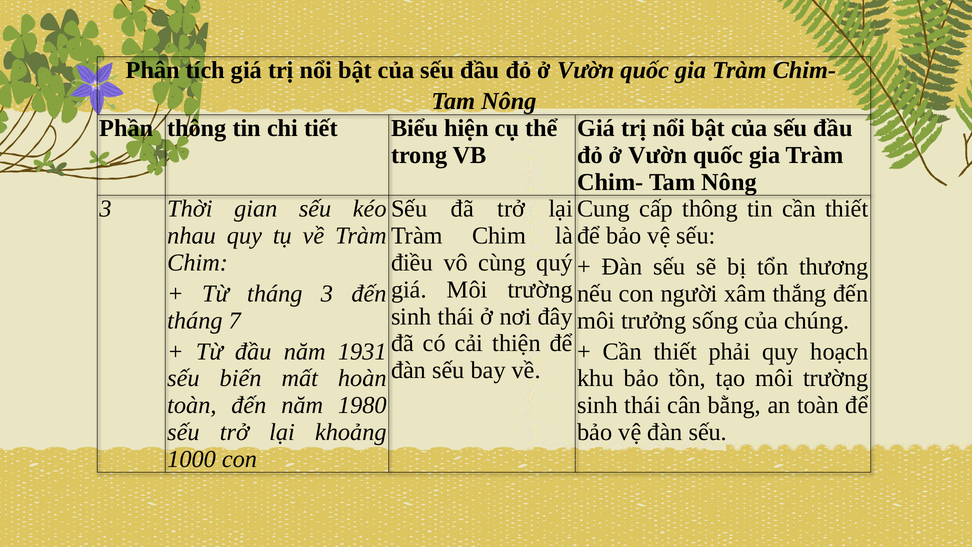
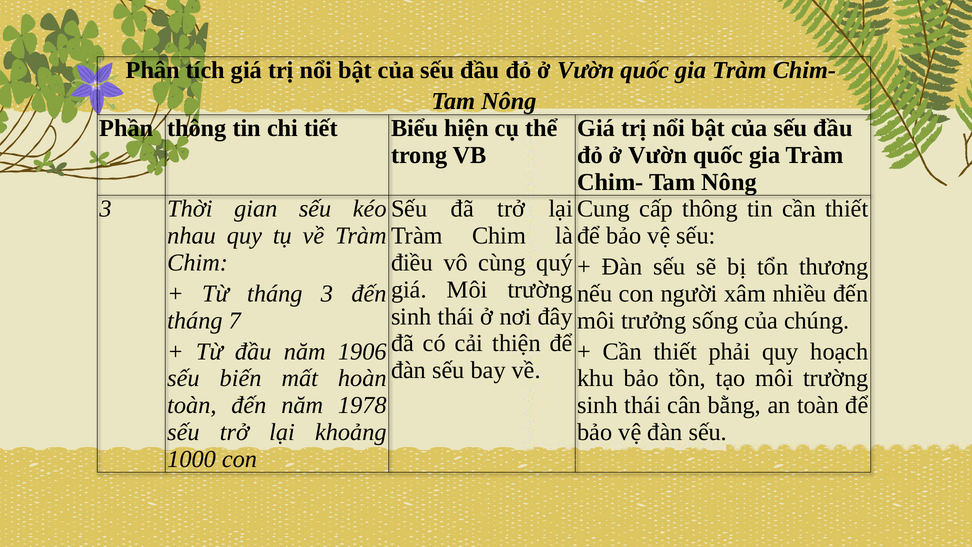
thắng: thắng -> nhiều
1931: 1931 -> 1906
1980: 1980 -> 1978
